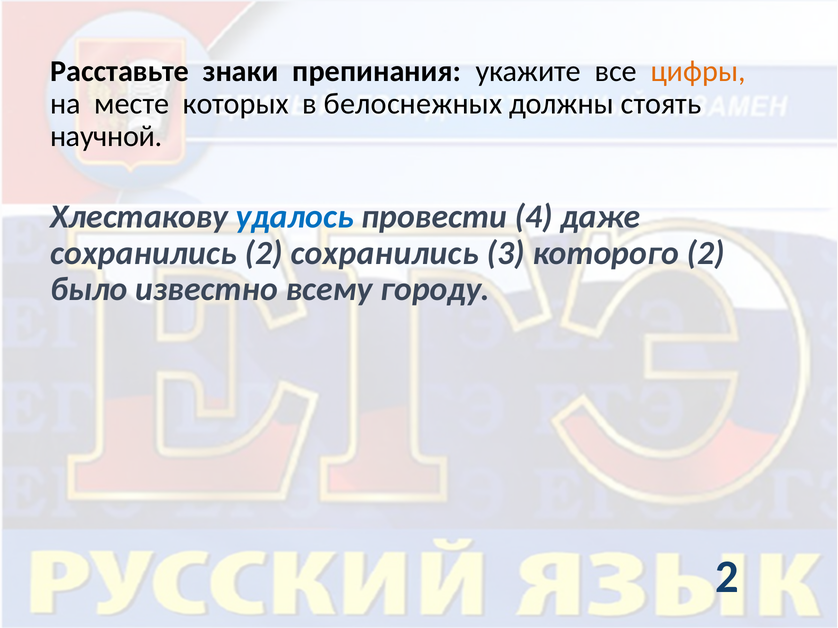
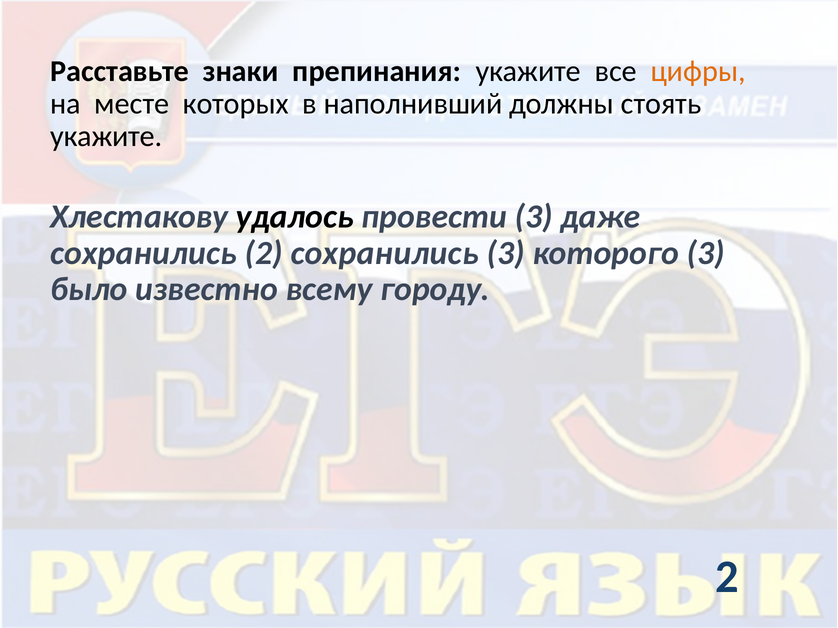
белоснежных: белоснежных -> наполнивший
научной at (106, 137): научной -> укажите
удалось colour: blue -> black
провести 4: 4 -> 3
которого 2: 2 -> 3
